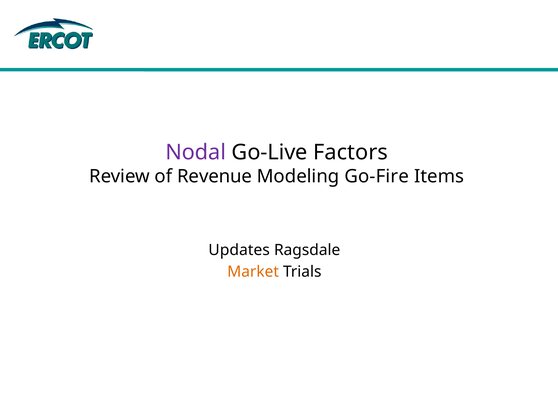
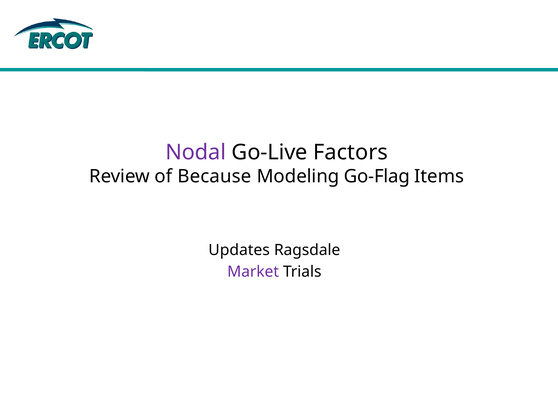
Revenue: Revenue -> Because
Go-Fire: Go-Fire -> Go-Flag
Market colour: orange -> purple
